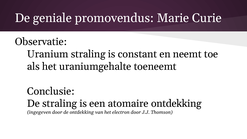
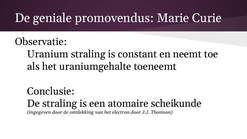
atomaire ontdekking: ontdekking -> scheikunde
